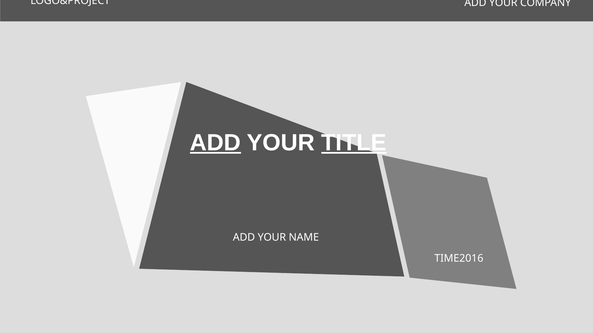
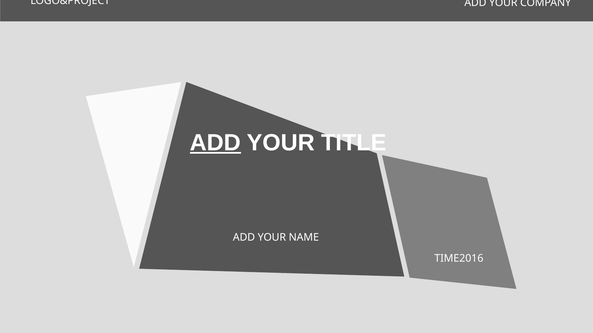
TITLE underline: present -> none
